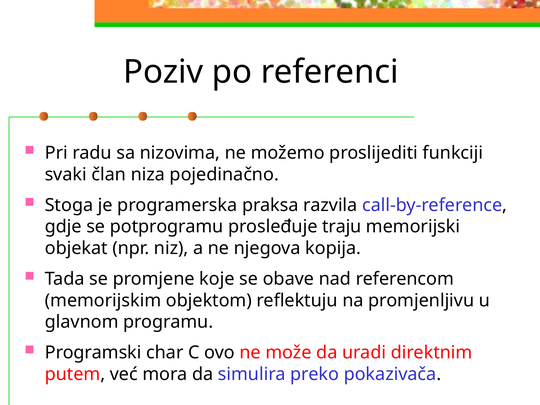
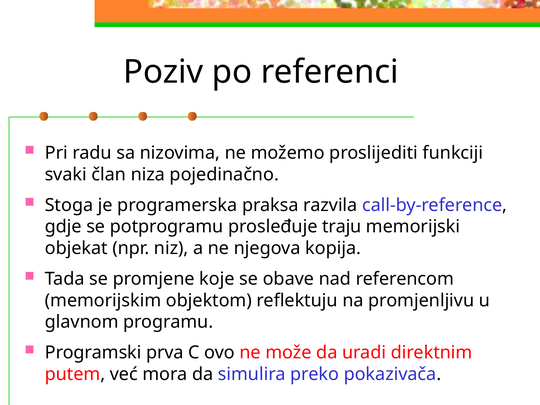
char: char -> prva
